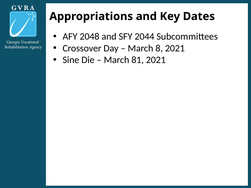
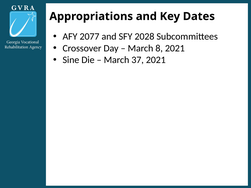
2048: 2048 -> 2077
2044: 2044 -> 2028
81: 81 -> 37
